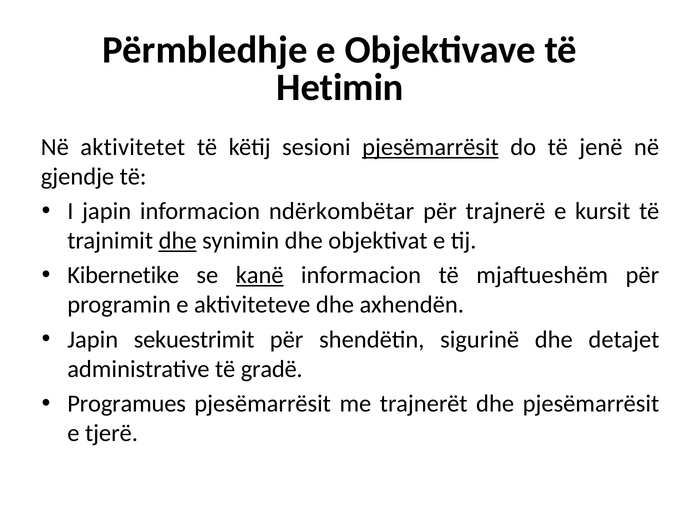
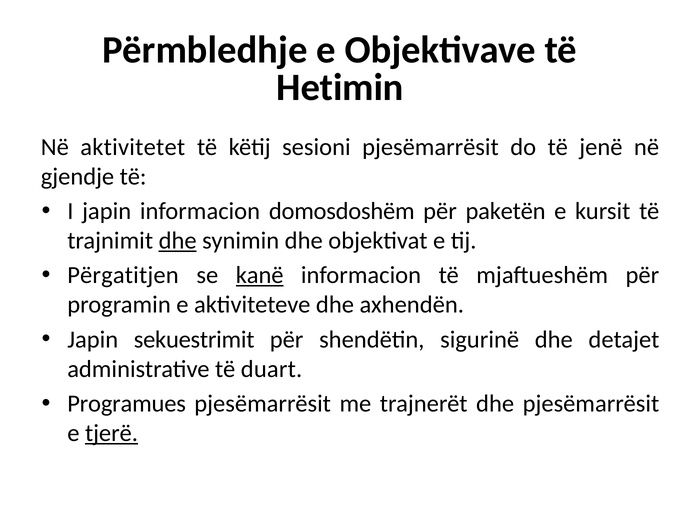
pjesëmarrësit at (430, 147) underline: present -> none
ndërkombëtar: ndërkombëtar -> domosdoshëm
trajnerë: trajnerë -> paketën
Kibernetike: Kibernetike -> Përgatitjen
gradë: gradë -> duart
tjerë underline: none -> present
